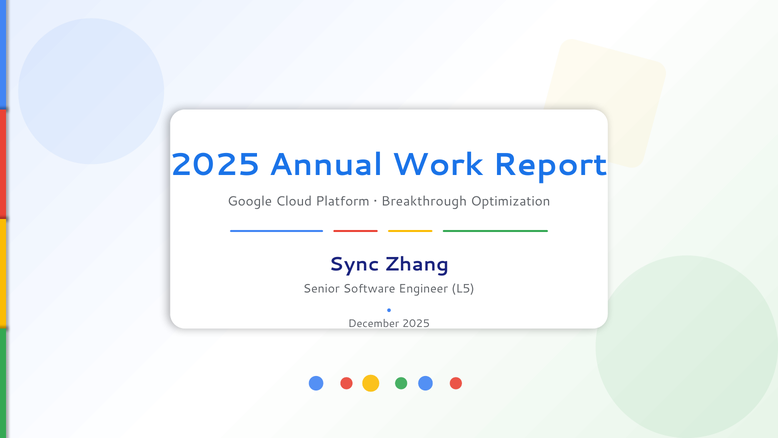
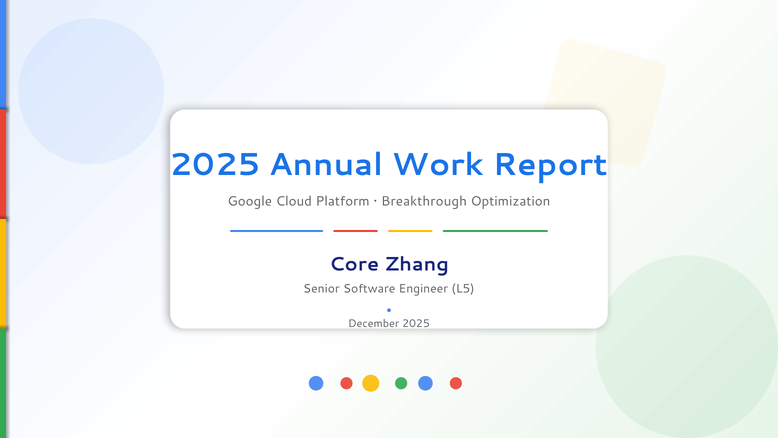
Sync: Sync -> Core
